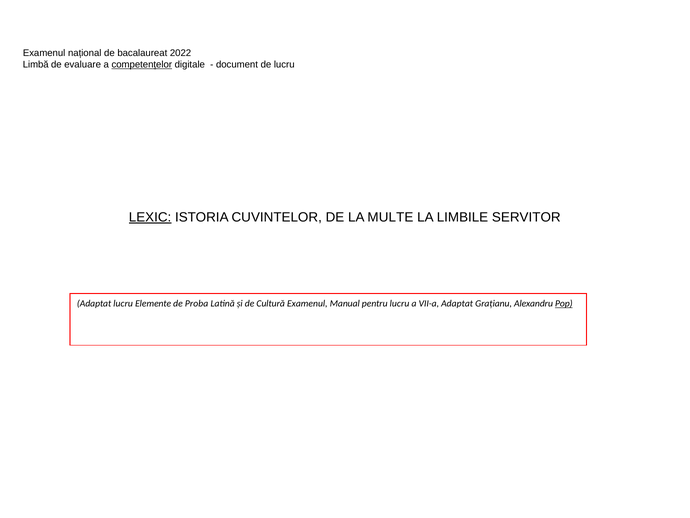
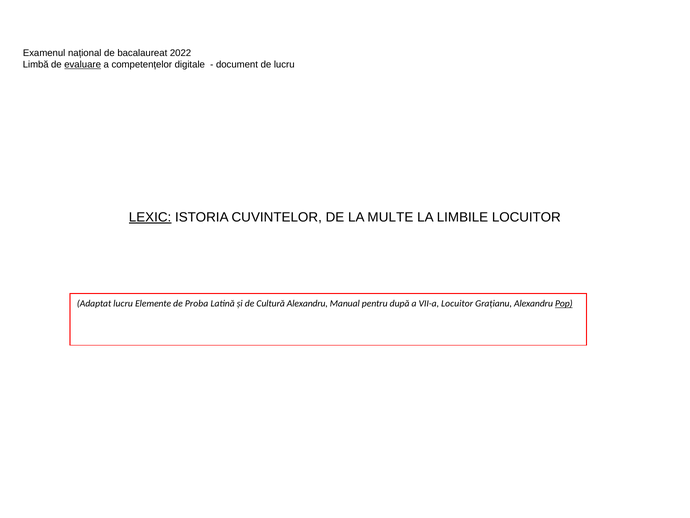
evaluare underline: none -> present
competențelor underline: present -> none
LIMBILE SERVITOR: SERVITOR -> LOCUITOR
Cultură Examenul: Examenul -> Alexandru
pentru lucru: lucru -> după
VII-a Adaptat: Adaptat -> Locuitor
